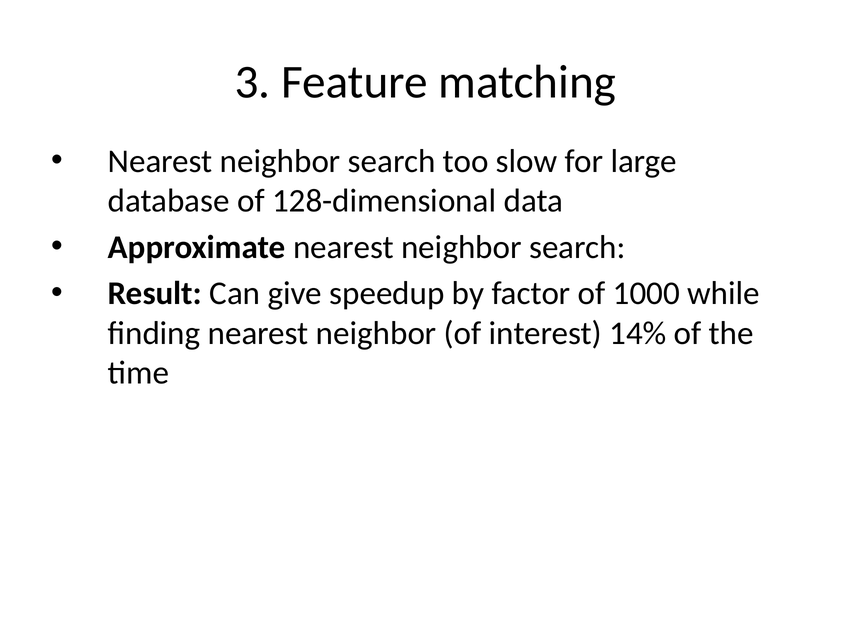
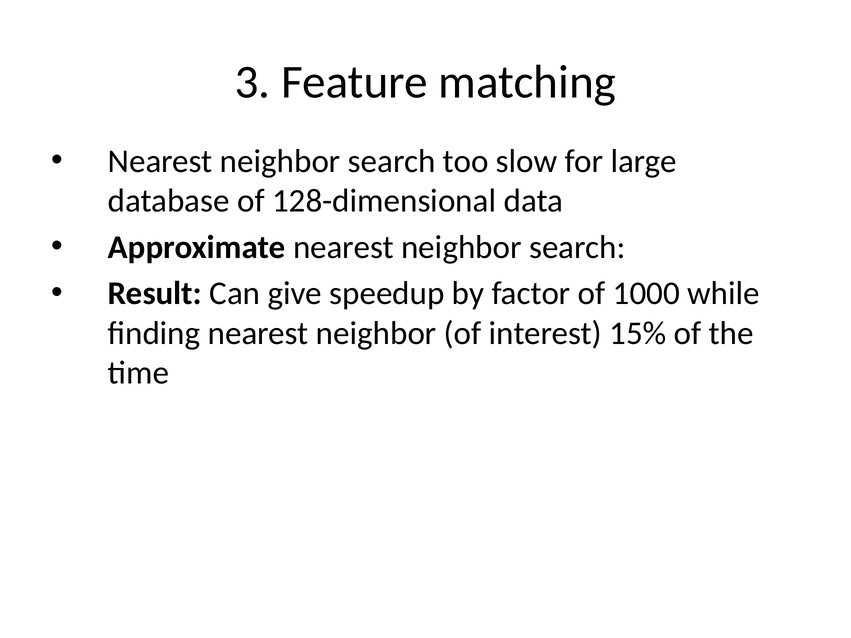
14%: 14% -> 15%
